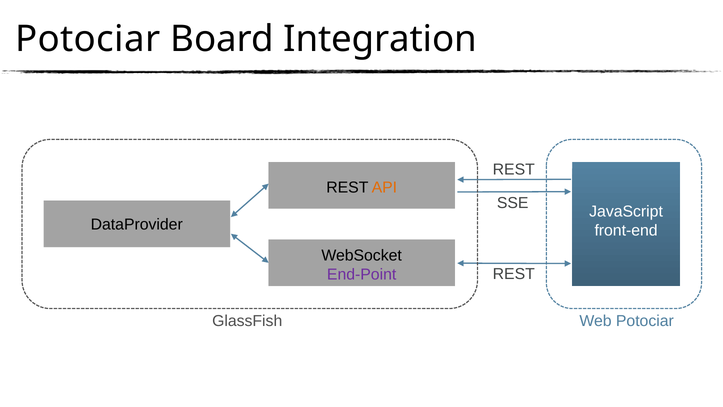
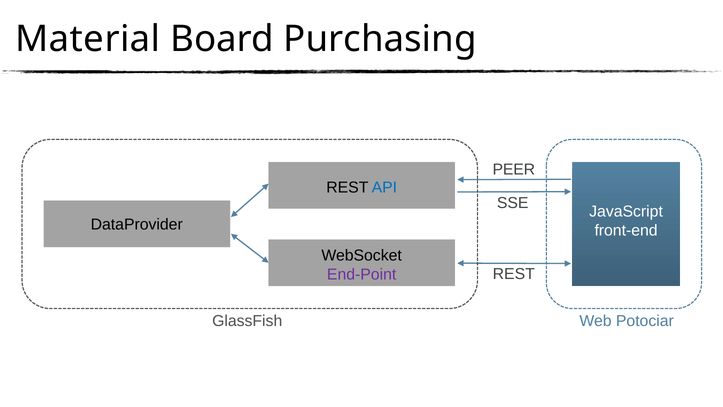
Potociar at (88, 39): Potociar -> Material
Integration: Integration -> Purchasing
REST at (514, 169): REST -> PEER
API colour: orange -> blue
